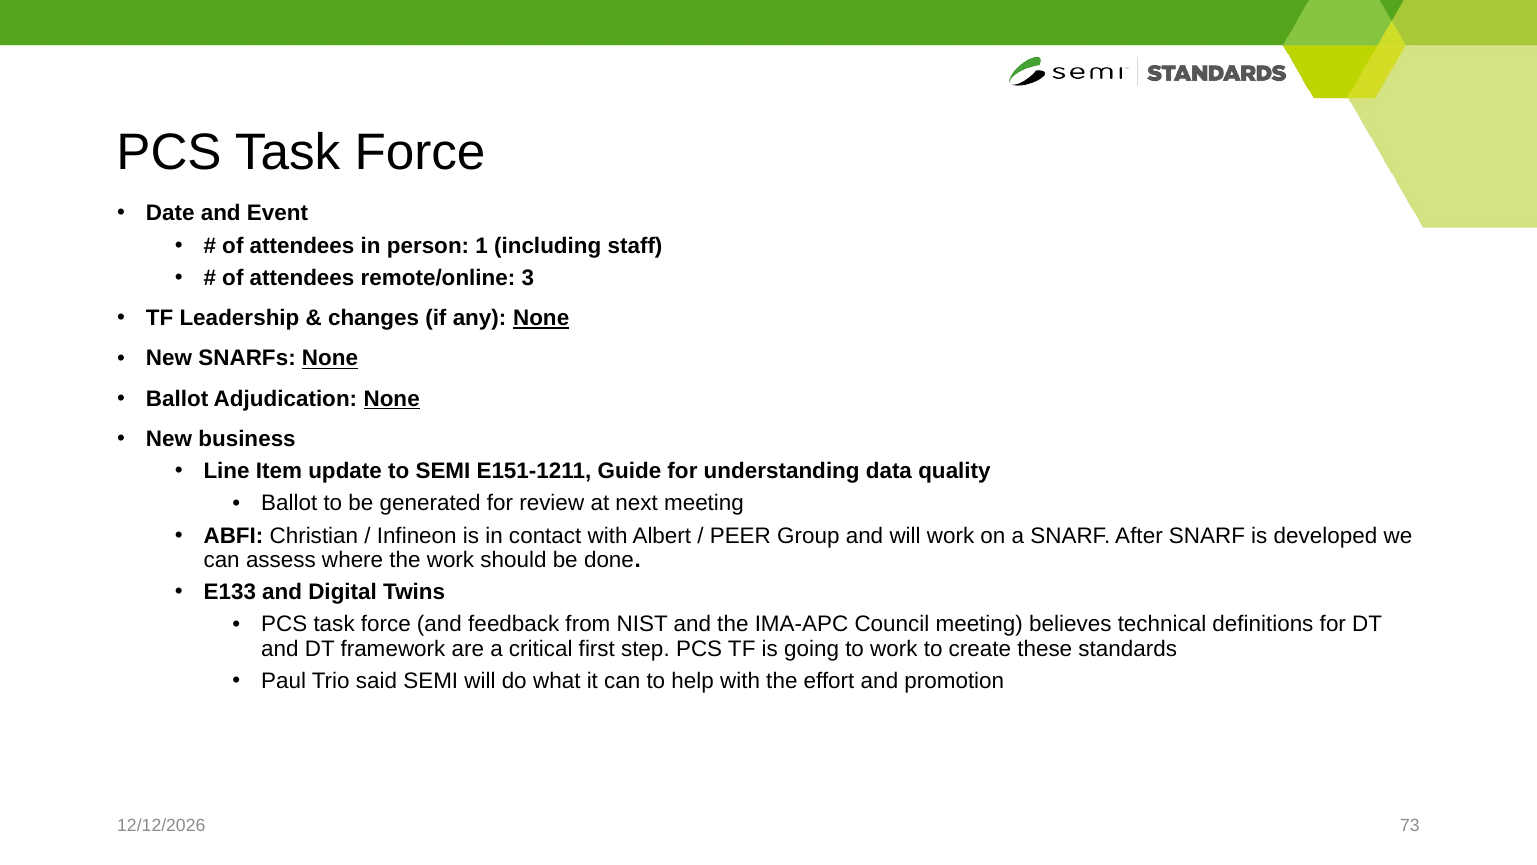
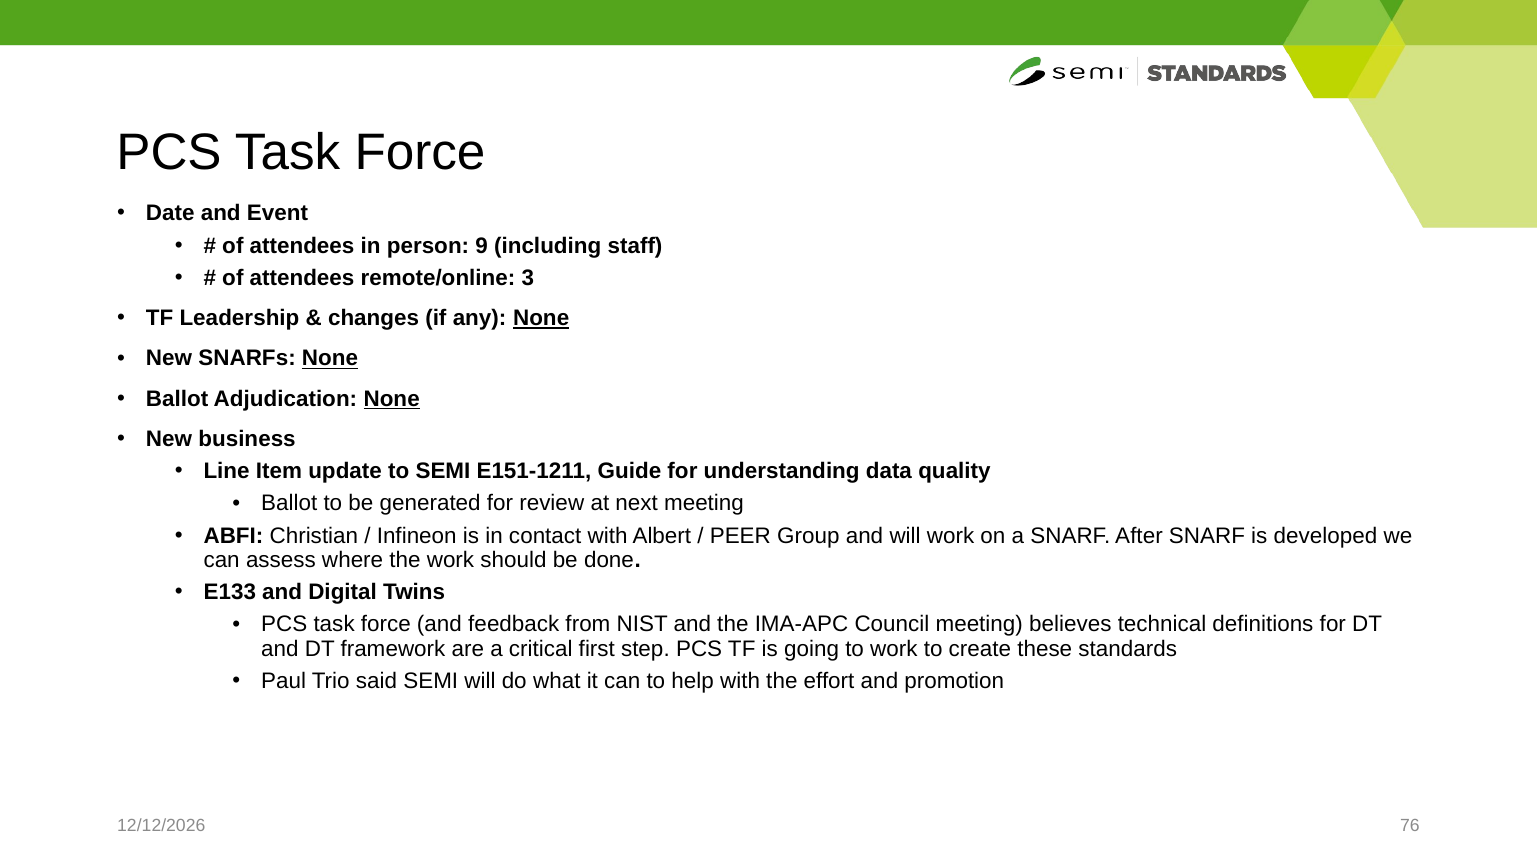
1: 1 -> 9
73: 73 -> 76
